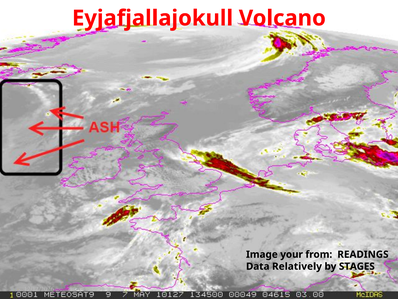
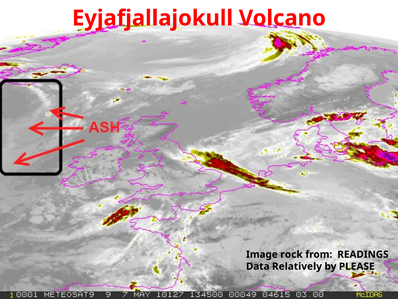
your: your -> rock
STAGES: STAGES -> PLEASE
